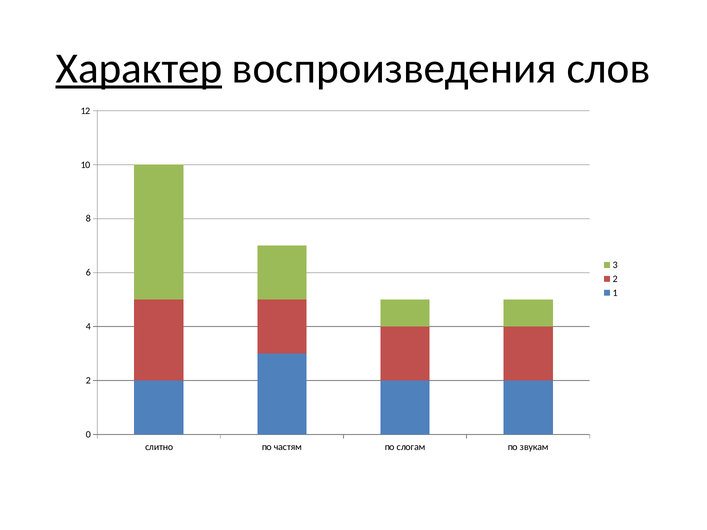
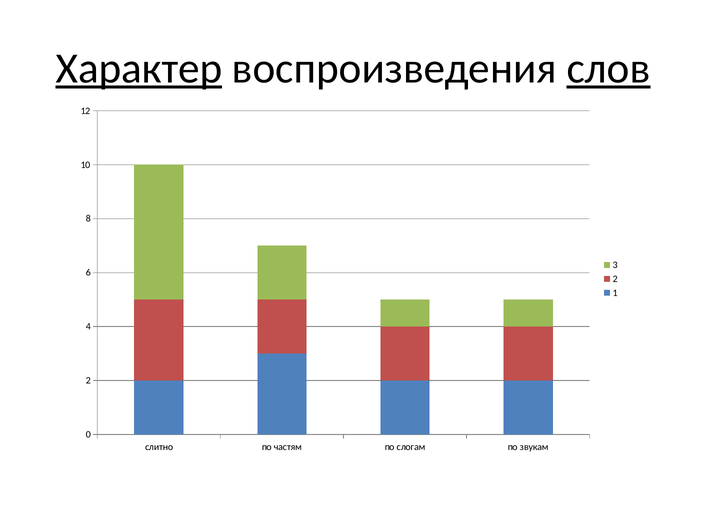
слов underline: none -> present
